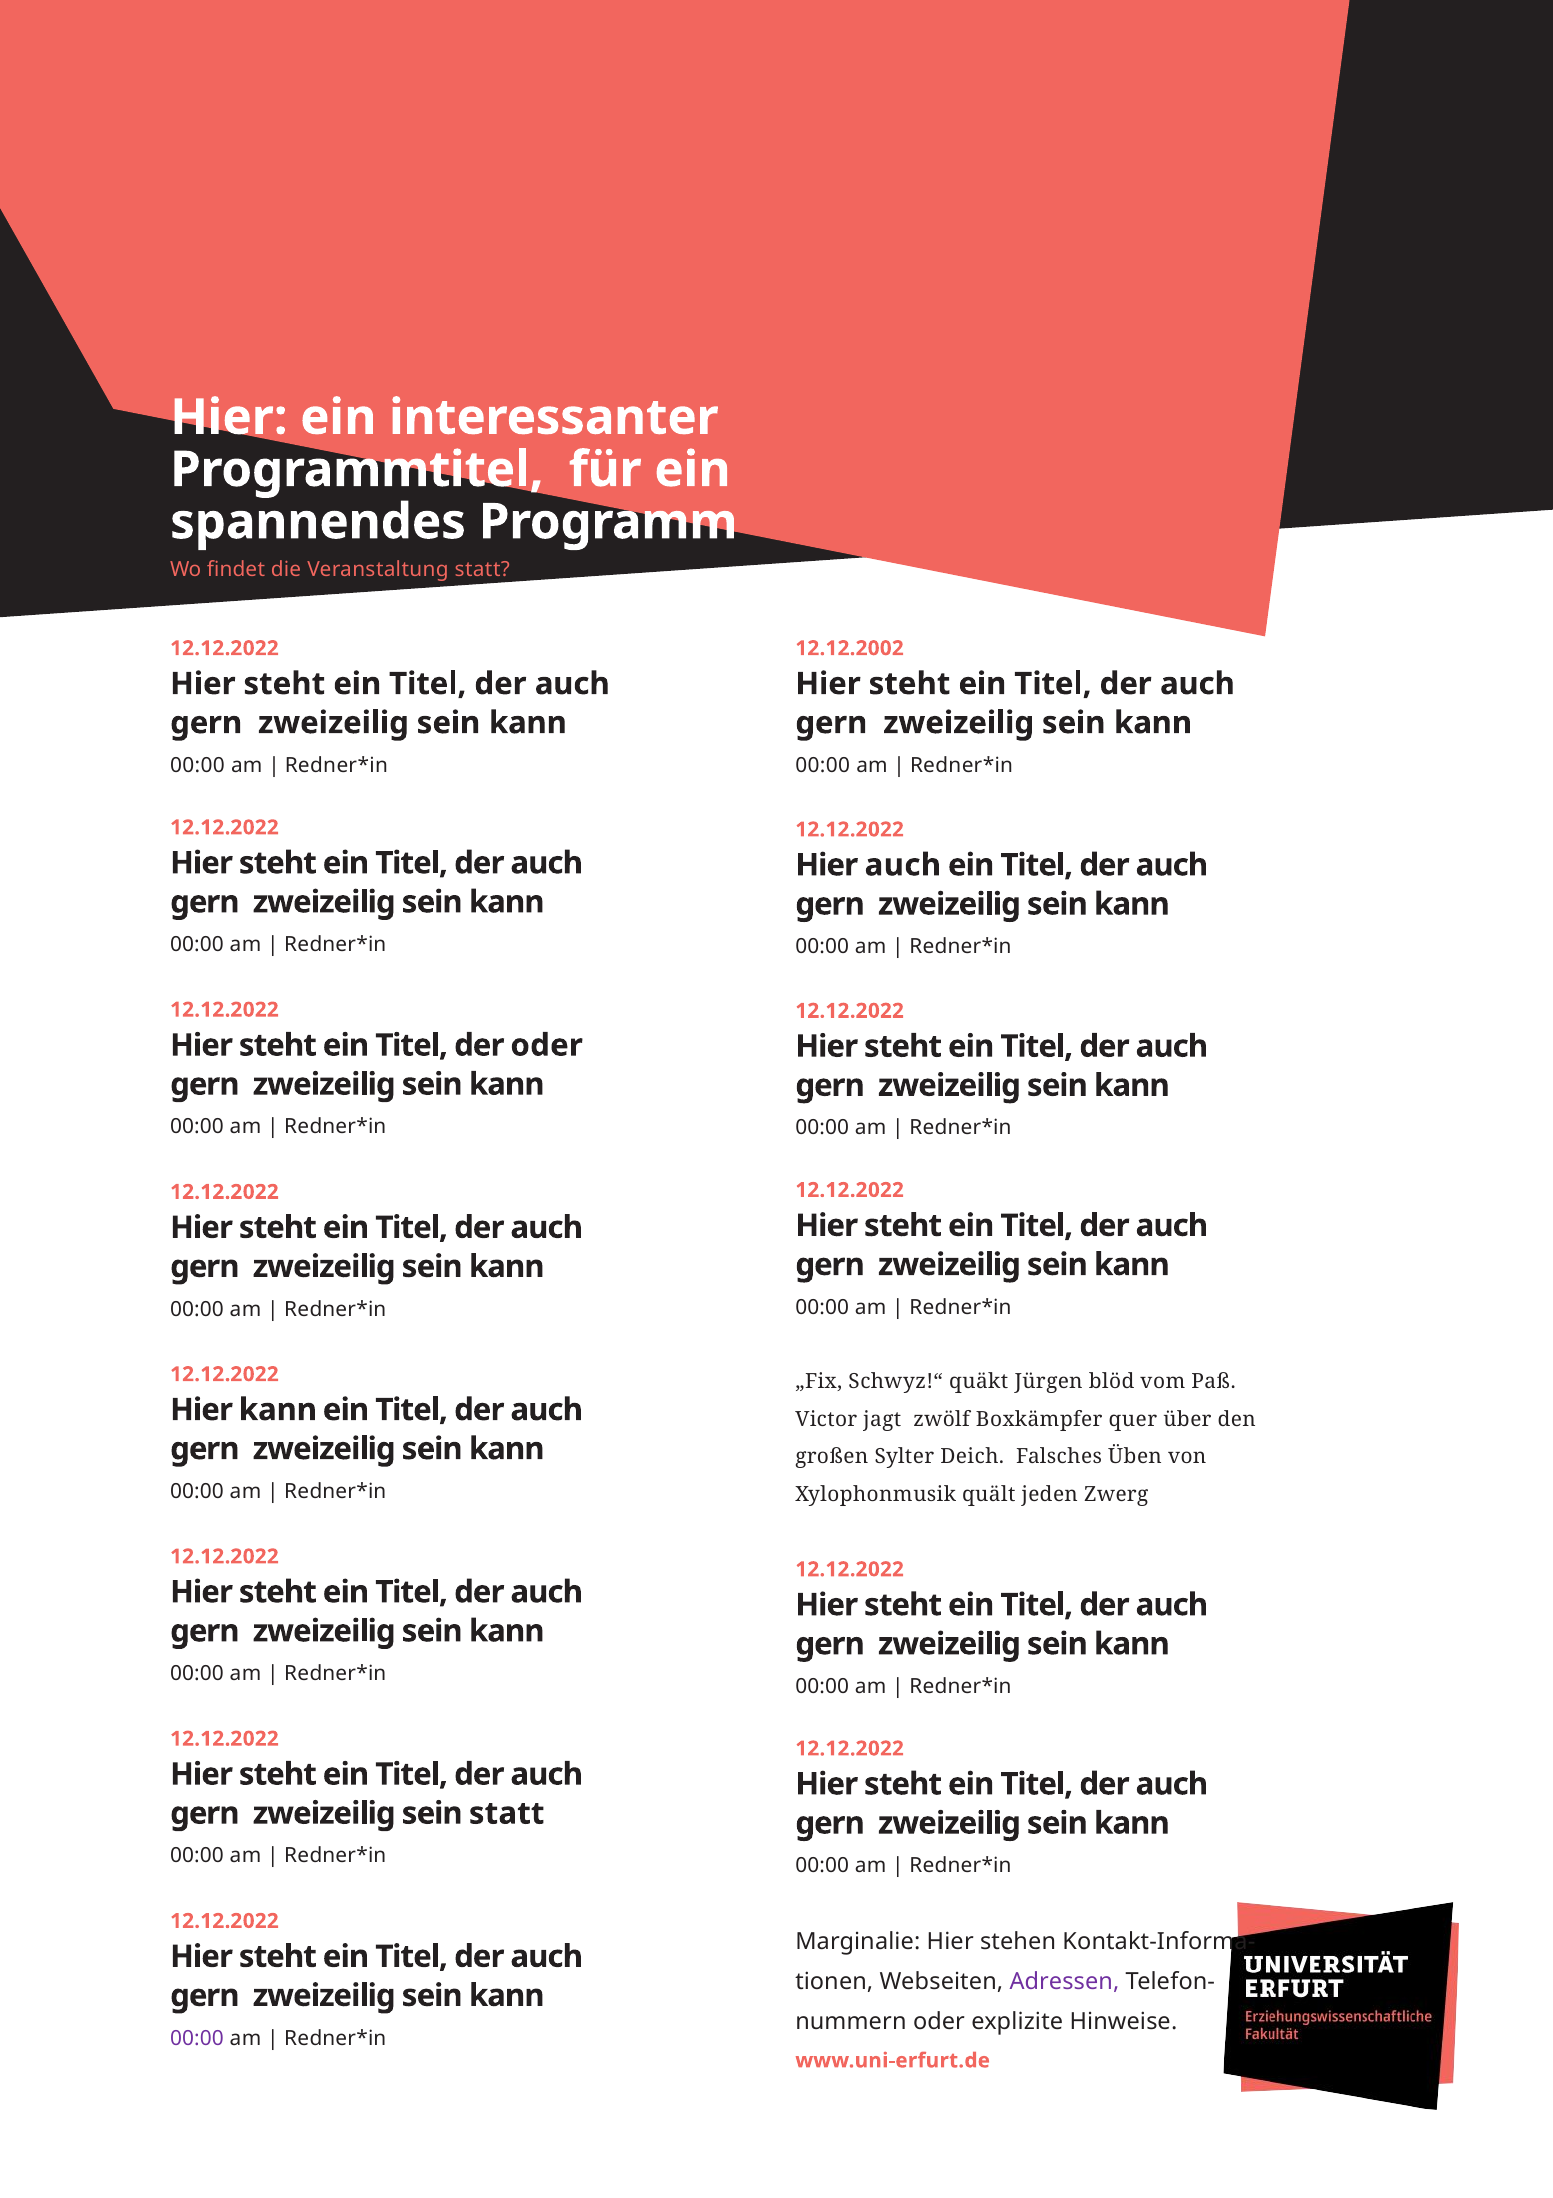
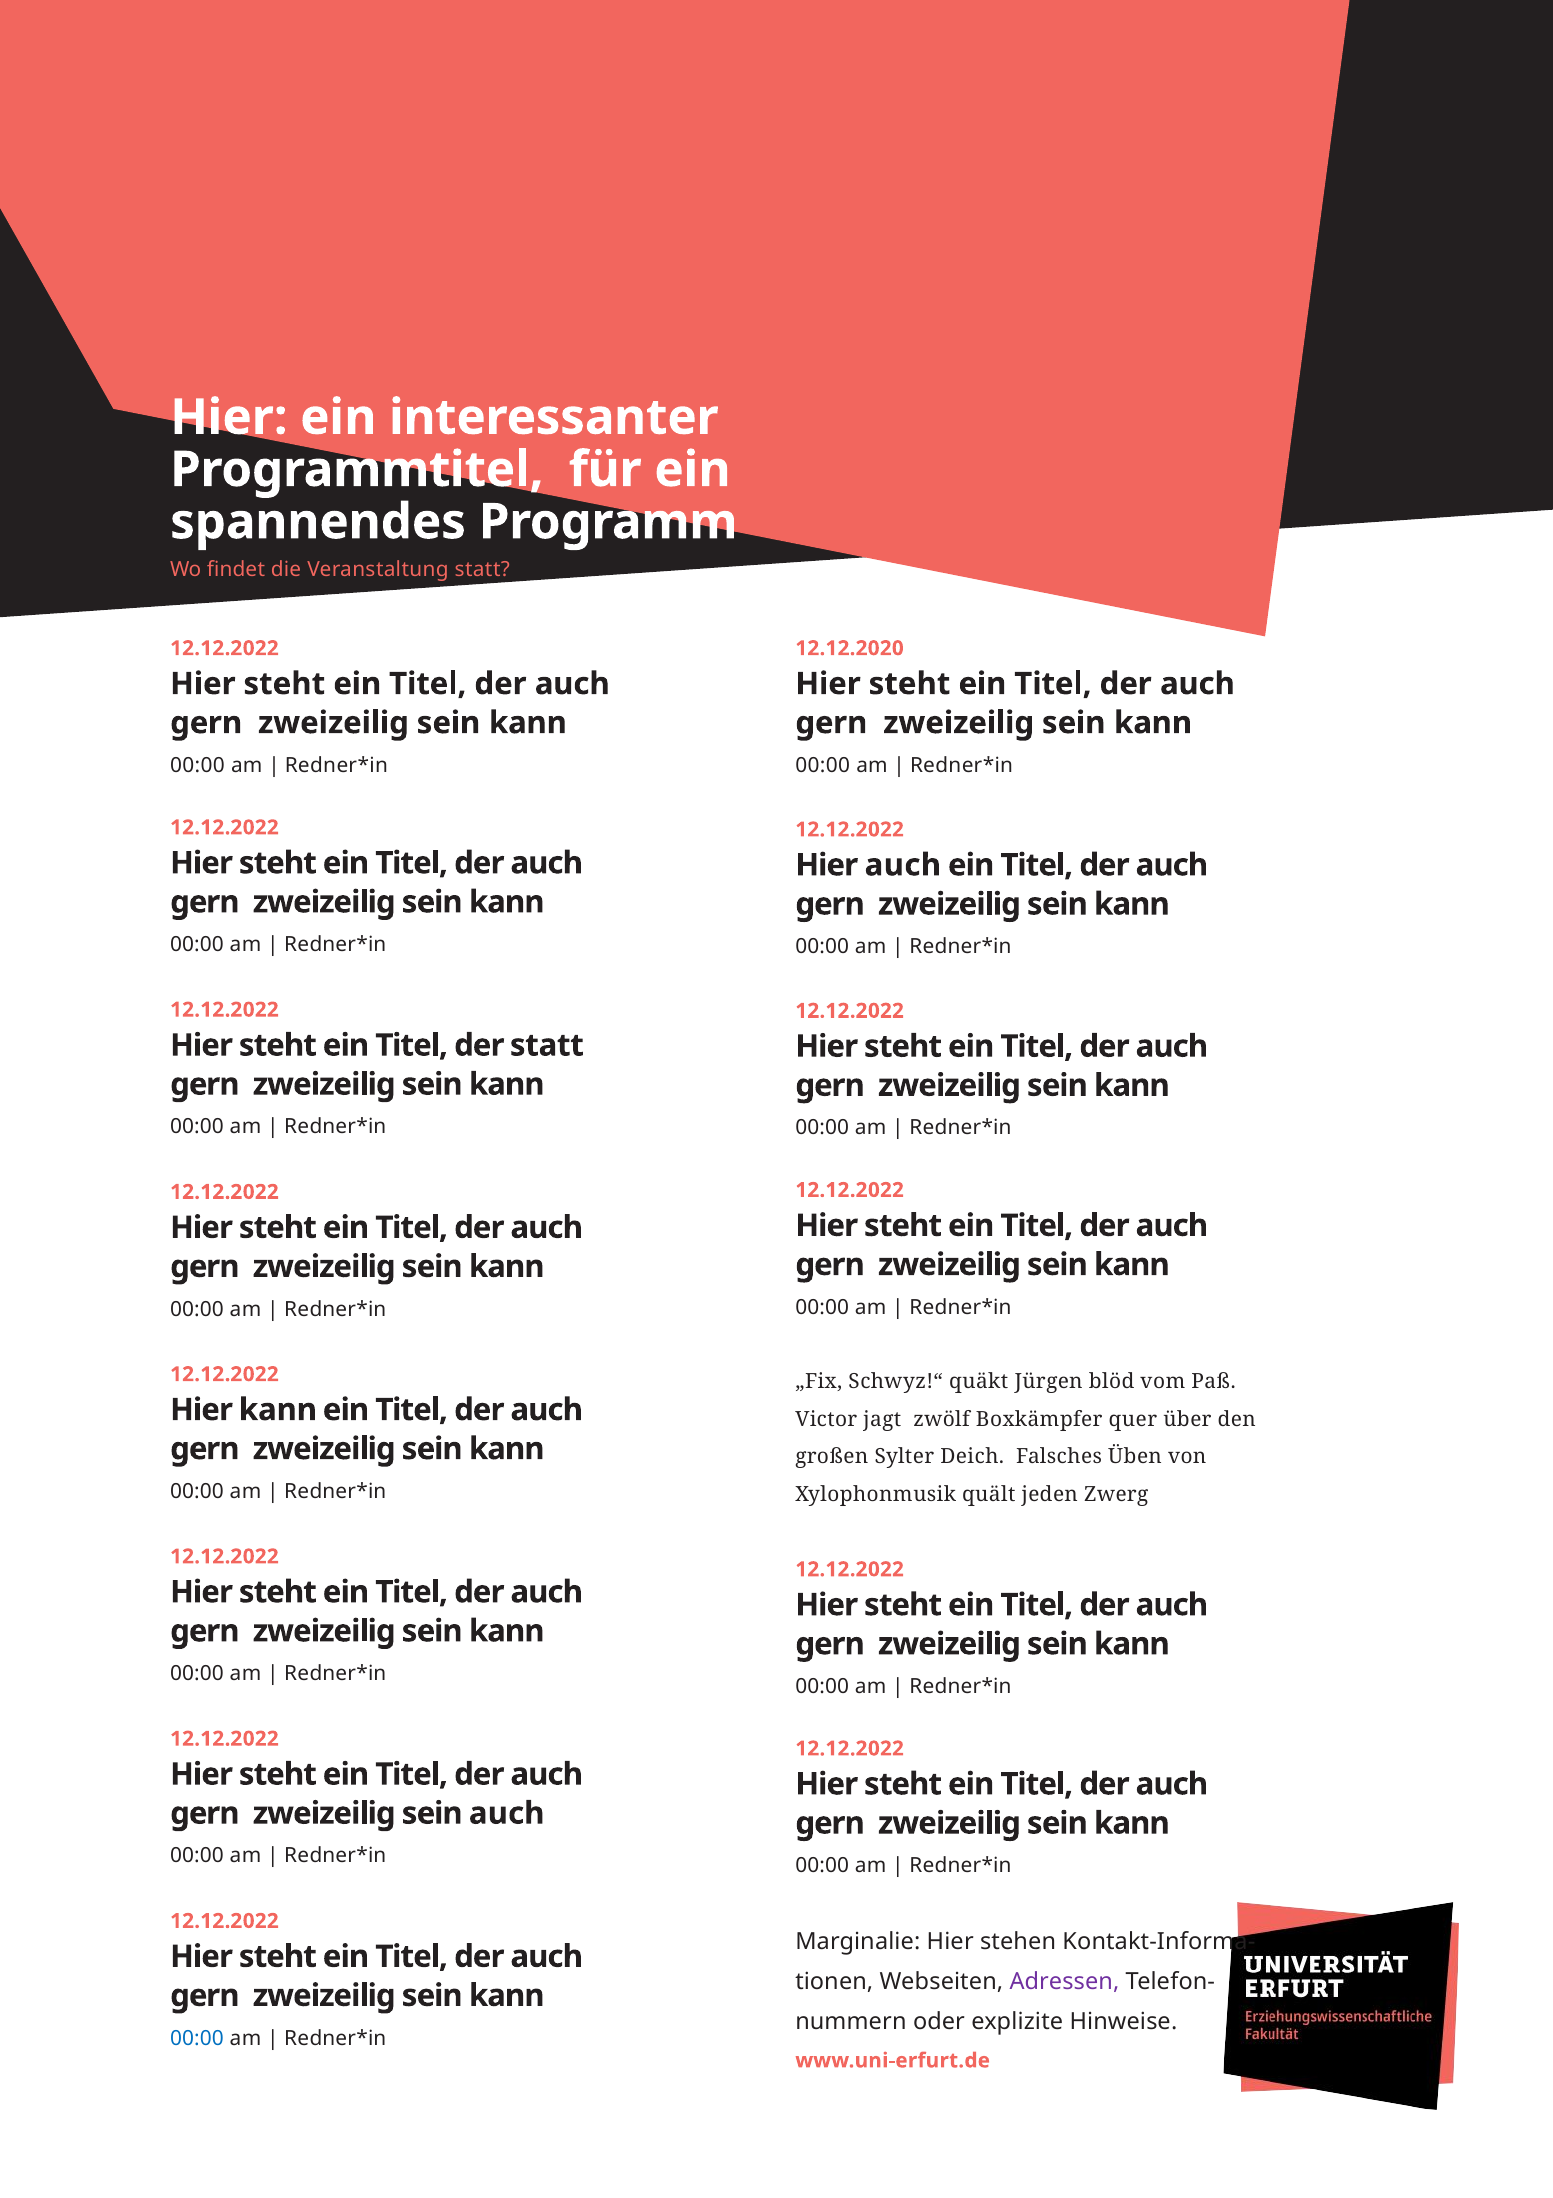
12.12.2002: 12.12.2002 -> 12.12.2020
der oder: oder -> statt
sein statt: statt -> auch
00:00 at (197, 2038) colour: purple -> blue
